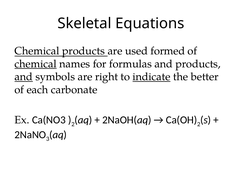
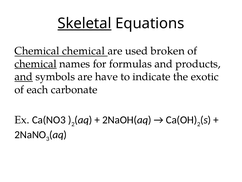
Skeletal underline: none -> present
Chemical products: products -> chemical
formed: formed -> broken
right: right -> have
indicate underline: present -> none
better: better -> exotic
